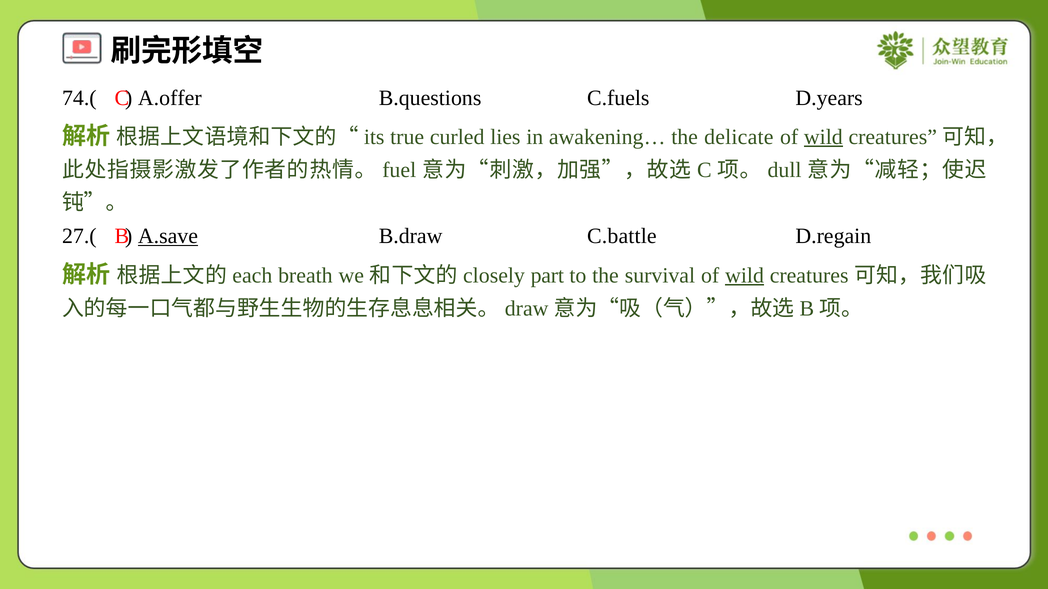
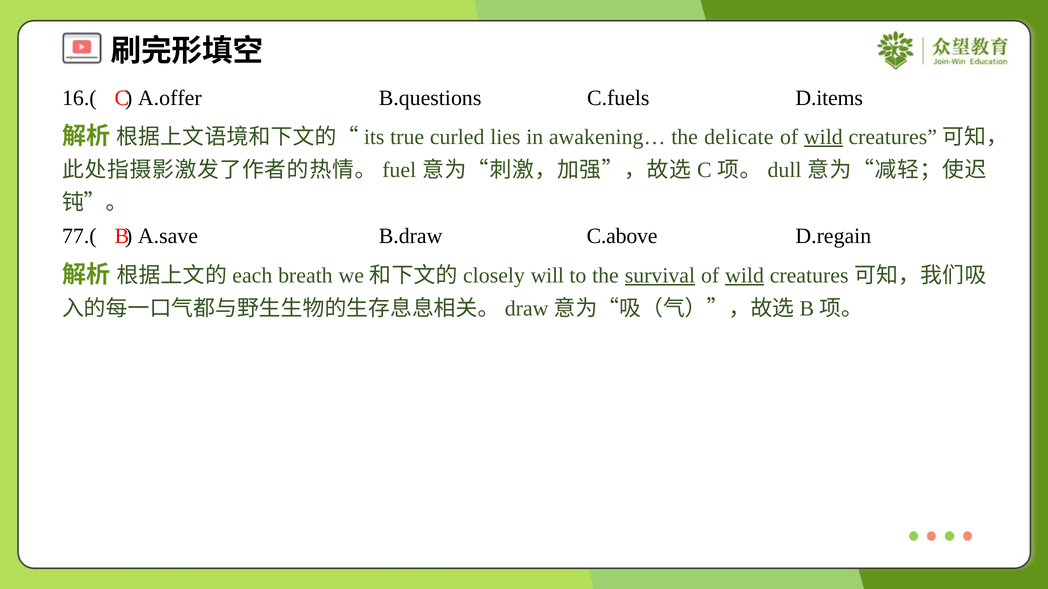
74.(: 74.( -> 16.(
D.years: D.years -> D.items
27.(: 27.( -> 77.(
A.save underline: present -> none
C.battle: C.battle -> C.above
part: part -> will
survival underline: none -> present
